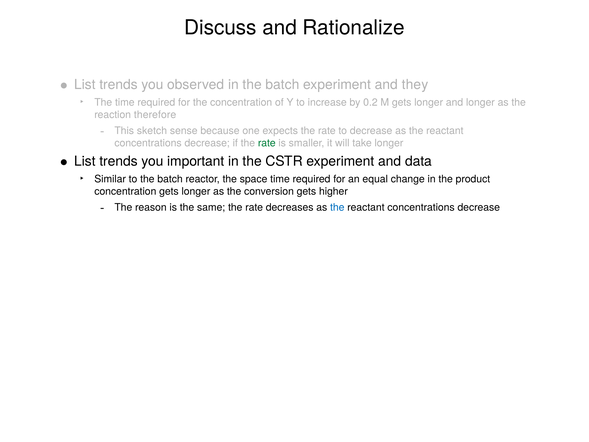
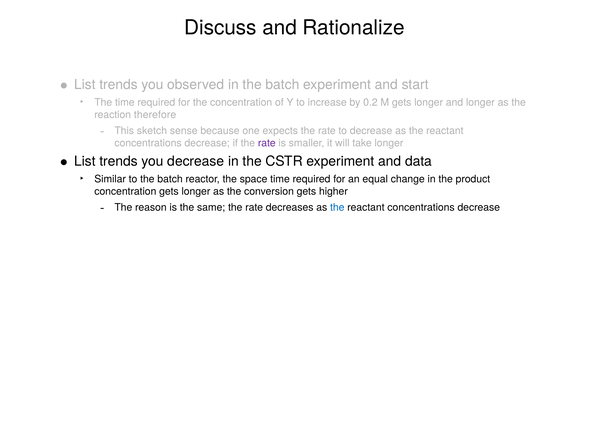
they: they -> start
rate at (267, 143) colour: green -> purple
you important: important -> decrease
